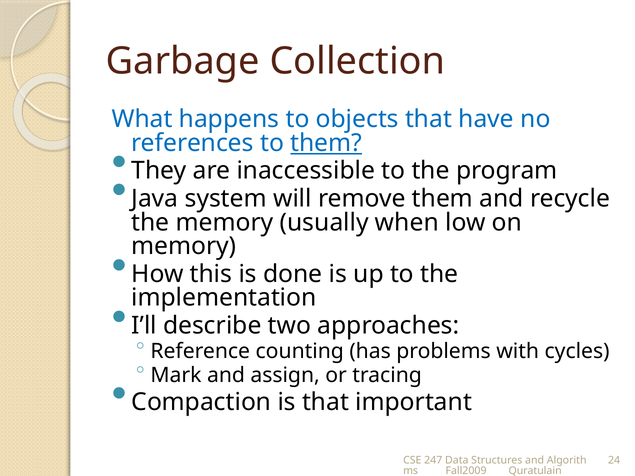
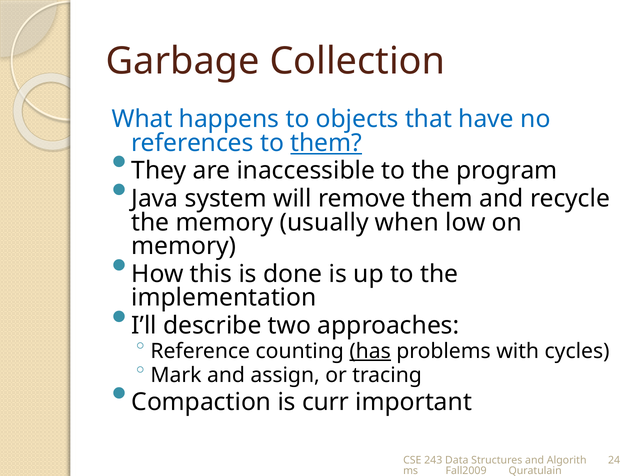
has underline: none -> present
is that: that -> curr
247: 247 -> 243
